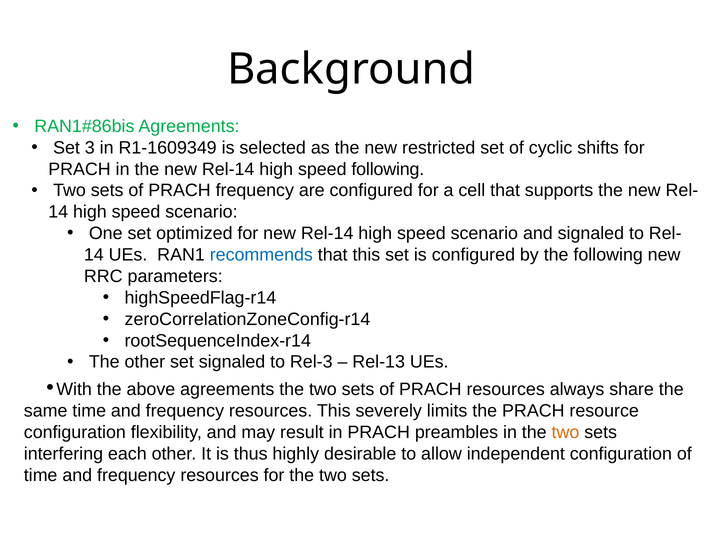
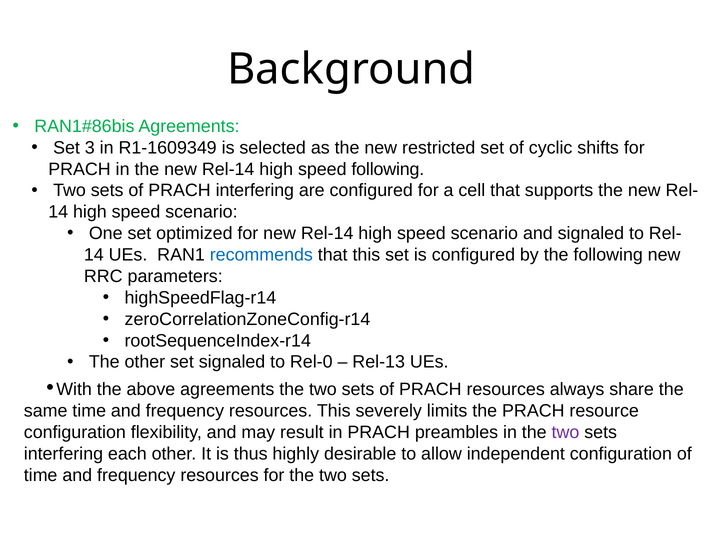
PRACH frequency: frequency -> interfering
Rel-3: Rel-3 -> Rel-0
two at (565, 432) colour: orange -> purple
